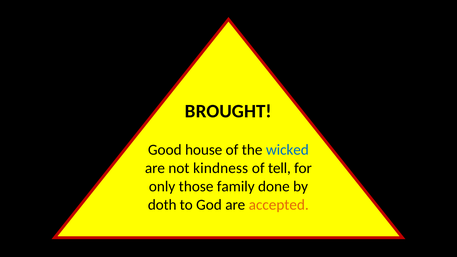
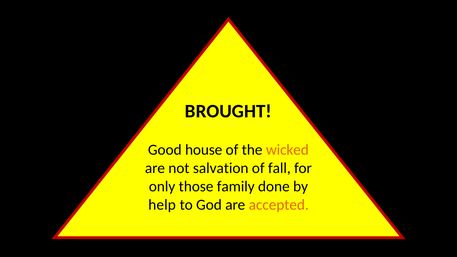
wicked colour: blue -> orange
kindness: kindness -> salvation
tell: tell -> fall
doth: doth -> help
